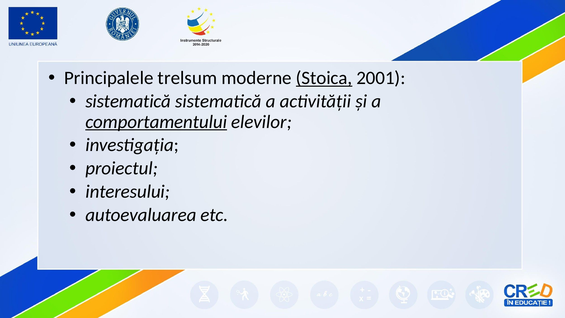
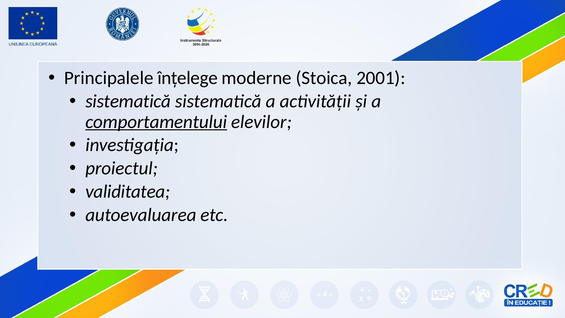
trelsum: trelsum -> înțelege
Stoica underline: present -> none
interesului: interesului -> validitatea
